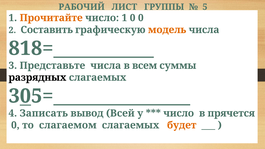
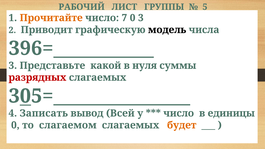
число 1: 1 -> 7
0 0: 0 -> 3
Составить: Составить -> Приводит
модель colour: orange -> black
818=___________: 818=___________ -> 396=___________
Представьте числа: числа -> какой
всем: всем -> нуля
разрядных colour: black -> red
прячется: прячется -> единицы
